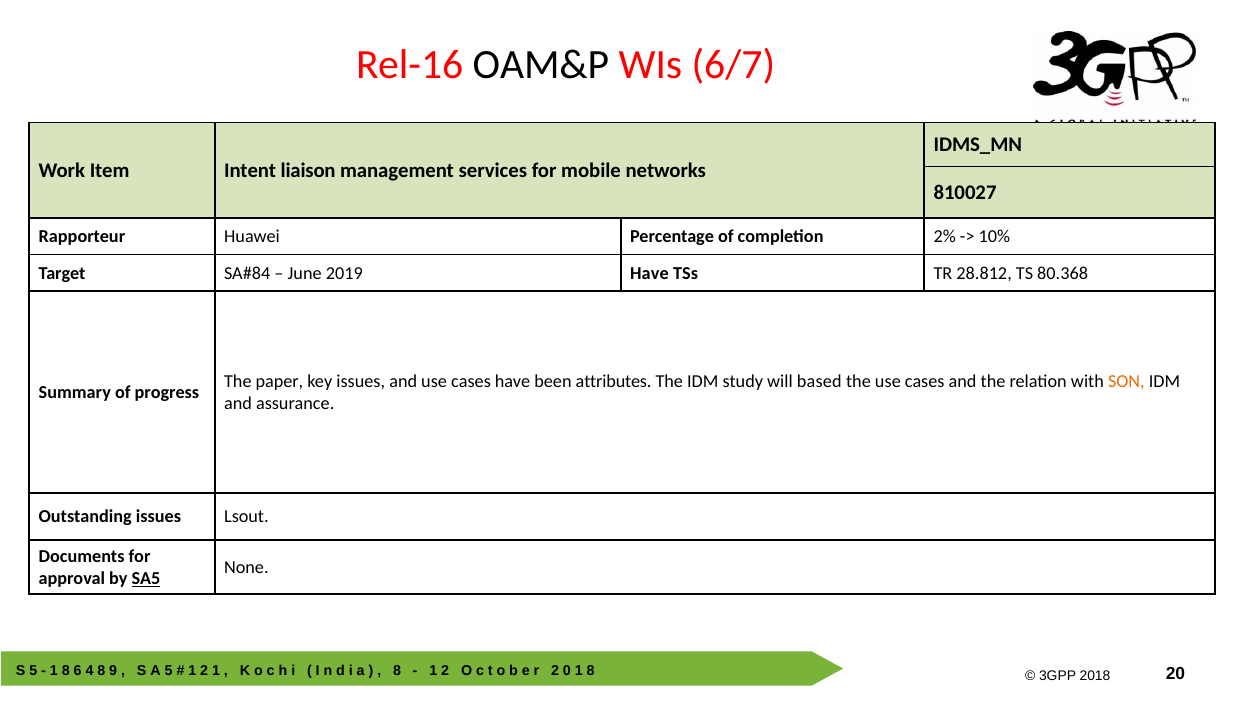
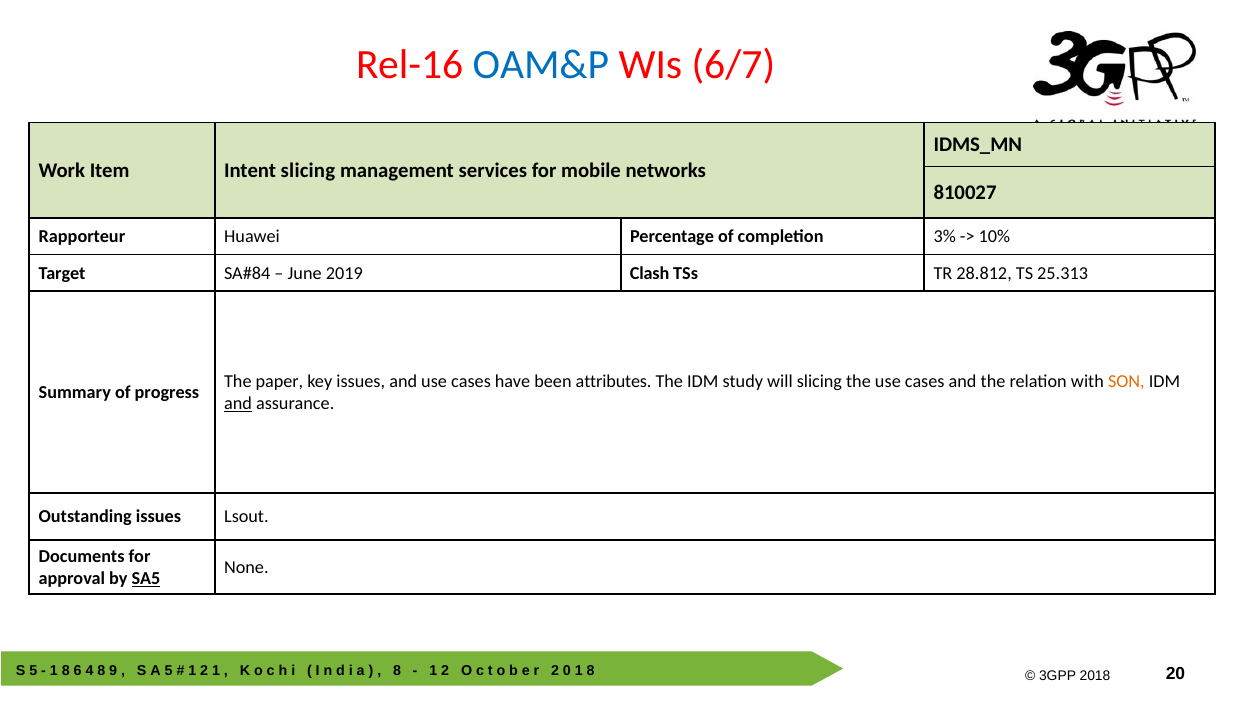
OAM&P colour: black -> blue
Intent liaison: liaison -> slicing
2%: 2% -> 3%
2019 Have: Have -> Clash
80.368: 80.368 -> 25.313
will based: based -> slicing
and at (238, 403) underline: none -> present
